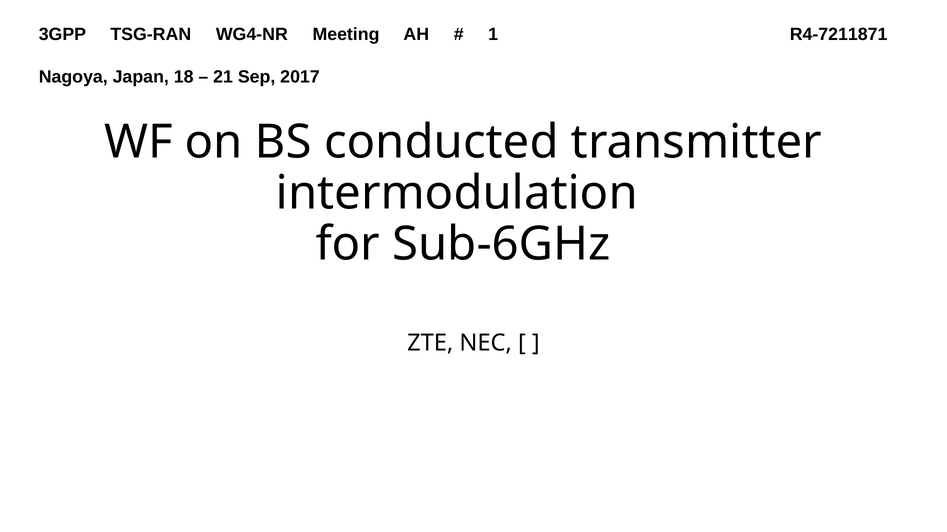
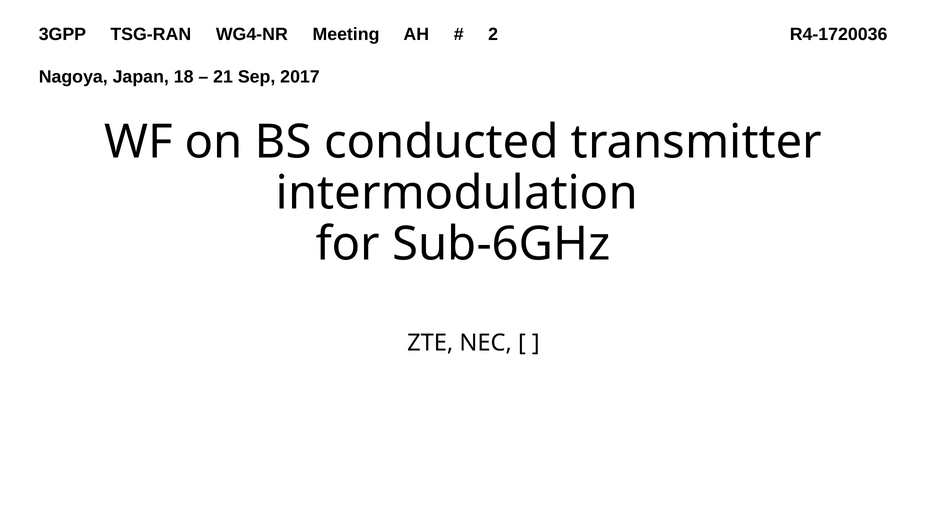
1: 1 -> 2
R4-7211871: R4-7211871 -> R4-1720036
